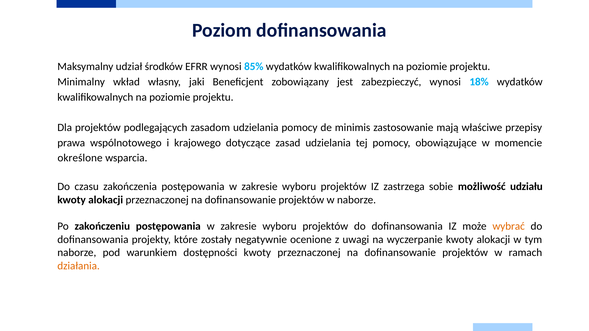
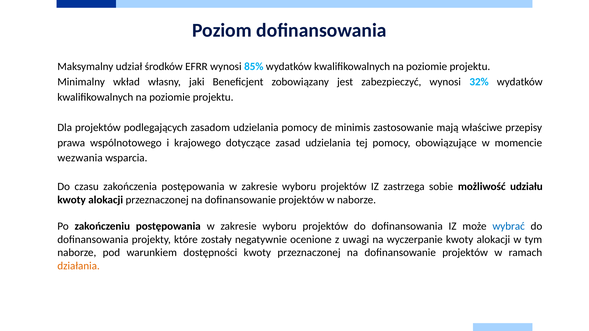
18%: 18% -> 32%
określone: określone -> wezwania
wybrać colour: orange -> blue
